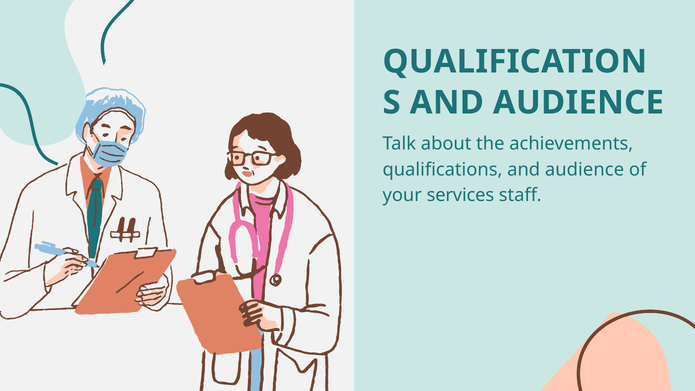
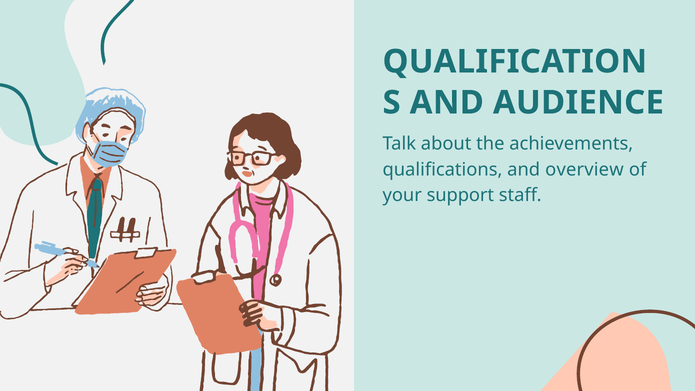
qualifications and audience: audience -> overview
services: services -> support
